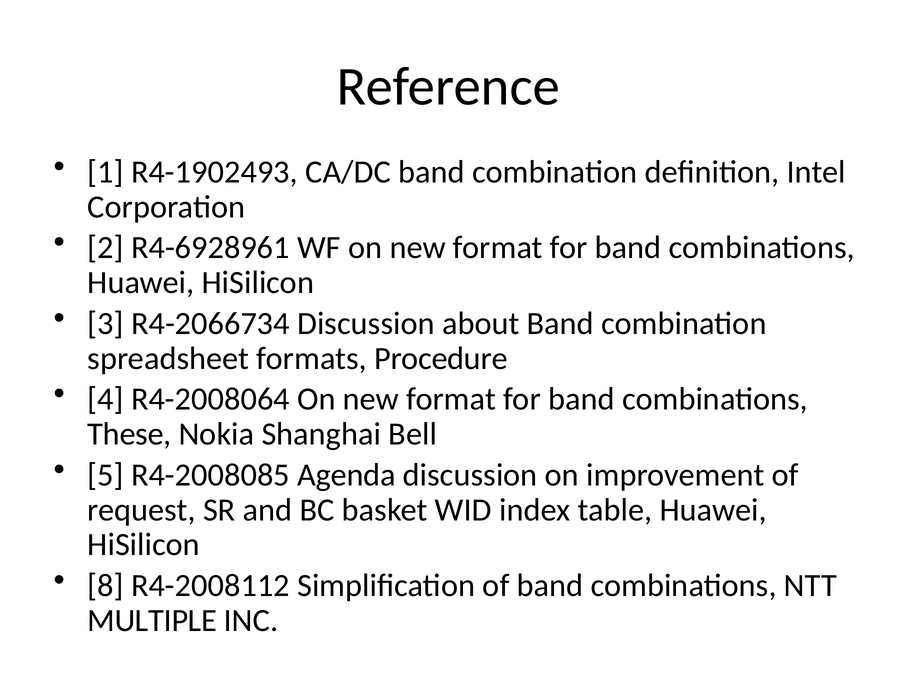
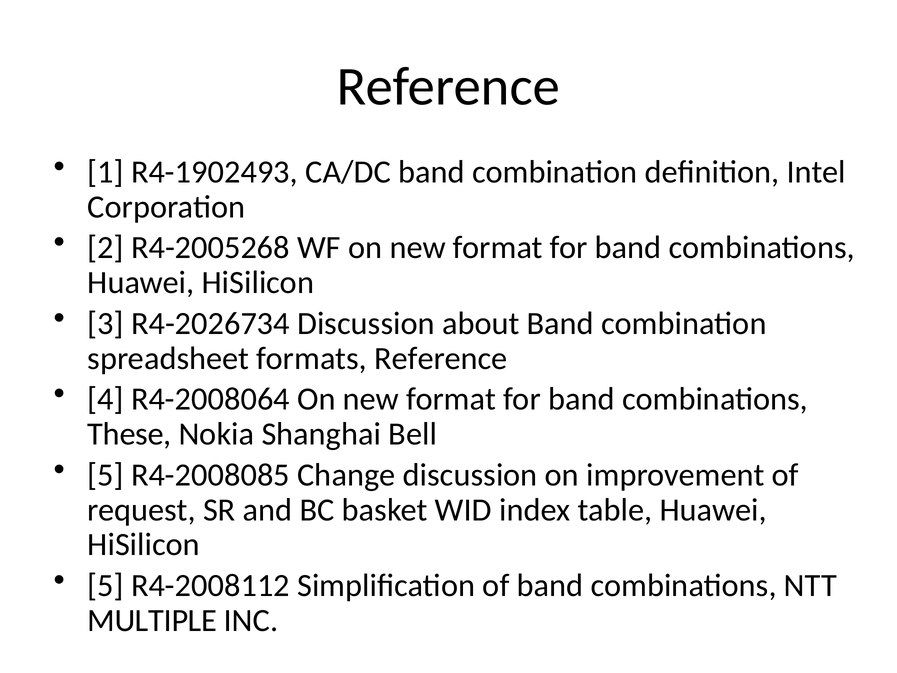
R4-6928961: R4-6928961 -> R4-2005268
R4-2066734: R4-2066734 -> R4-2026734
formats Procedure: Procedure -> Reference
Agenda: Agenda -> Change
8 at (106, 585): 8 -> 5
